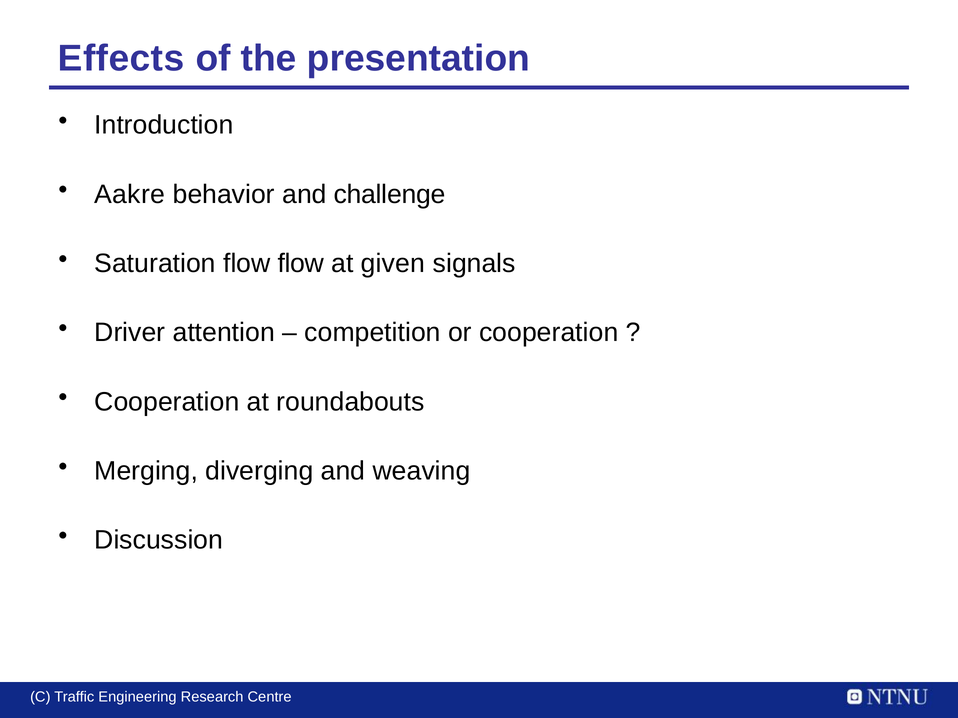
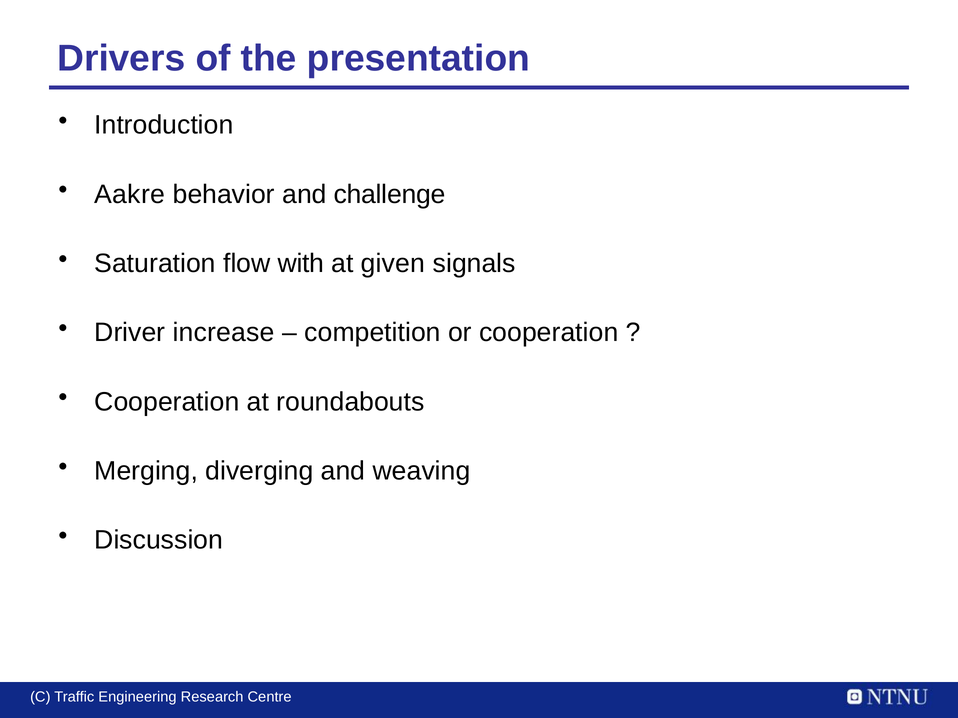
Effects: Effects -> Drivers
flow flow: flow -> with
attention: attention -> increase
